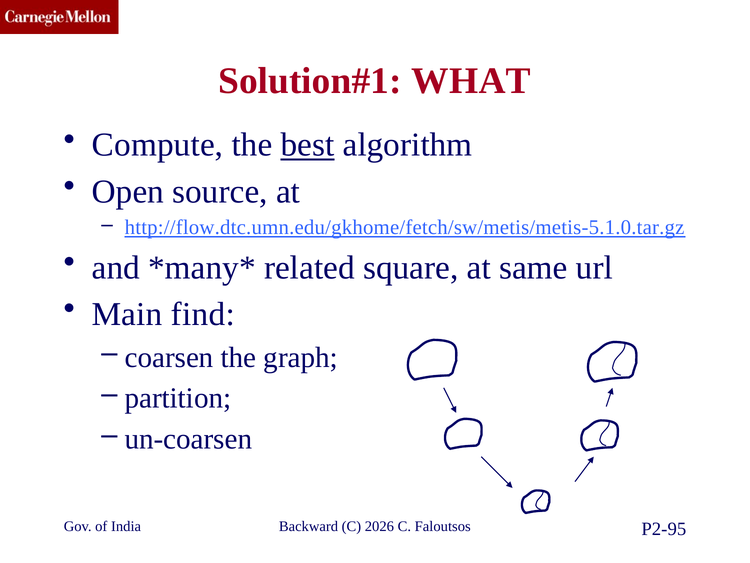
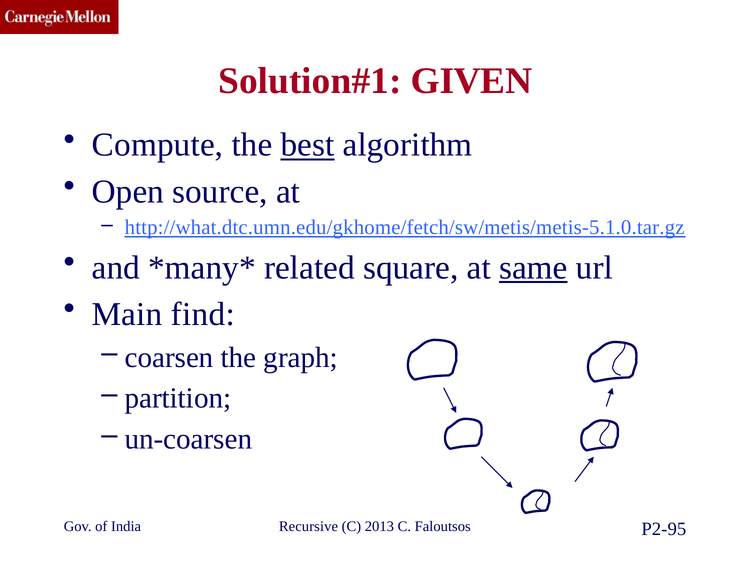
WHAT: WHAT -> GIVEN
http://flow.dtc.umn.edu/gkhome/fetch/sw/metis/metis-5.1.0.tar.gz: http://flow.dtc.umn.edu/gkhome/fetch/sw/metis/metis-5.1.0.tar.gz -> http://what.dtc.umn.edu/gkhome/fetch/sw/metis/metis-5.1.0.tar.gz
same underline: none -> present
Backward: Backward -> Recursive
2026: 2026 -> 2013
